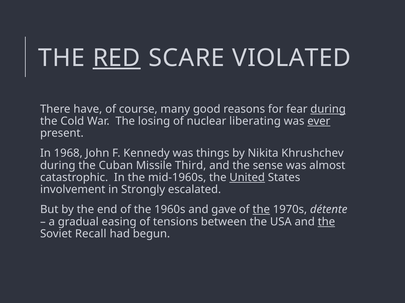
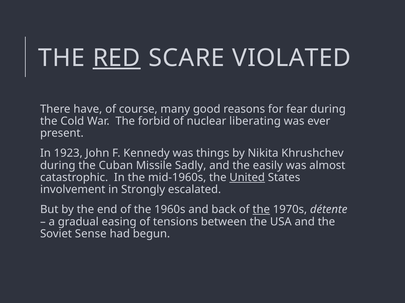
during at (328, 109) underline: present -> none
losing: losing -> forbid
ever underline: present -> none
1968: 1968 -> 1923
Third: Third -> Sadly
sense: sense -> easily
gave: gave -> back
the at (326, 222) underline: present -> none
Recall: Recall -> Sense
